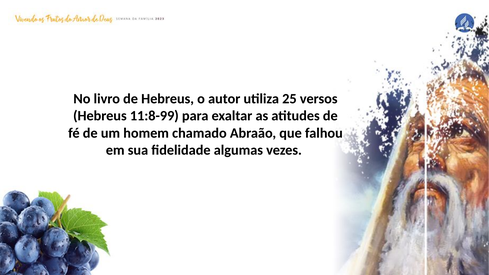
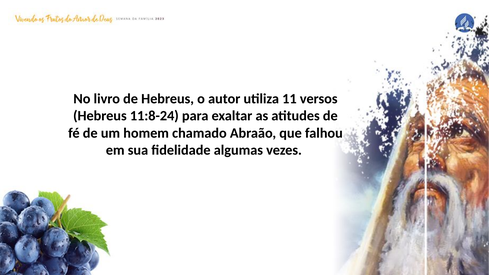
25: 25 -> 11
11:8-99: 11:8-99 -> 11:8-24
